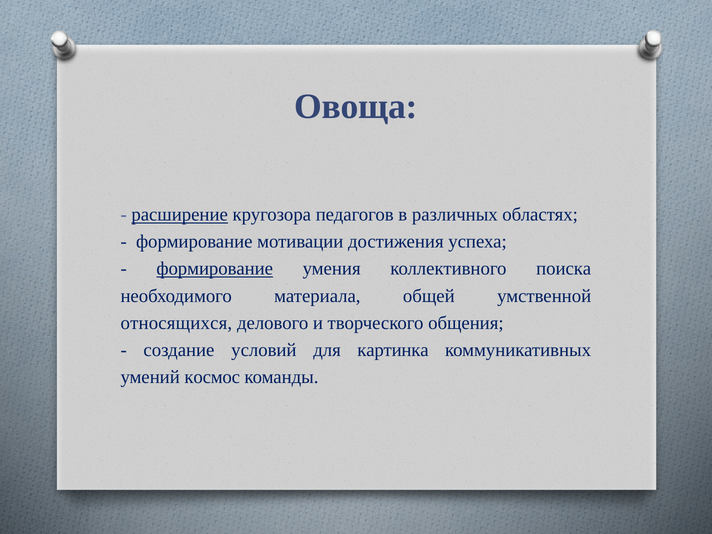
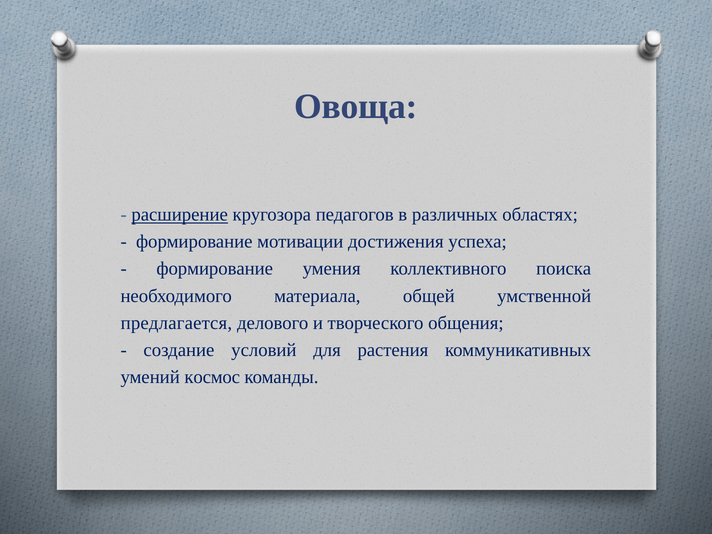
формирование at (215, 269) underline: present -> none
относящихся: относящихся -> предлагается
картинка: картинка -> растения
